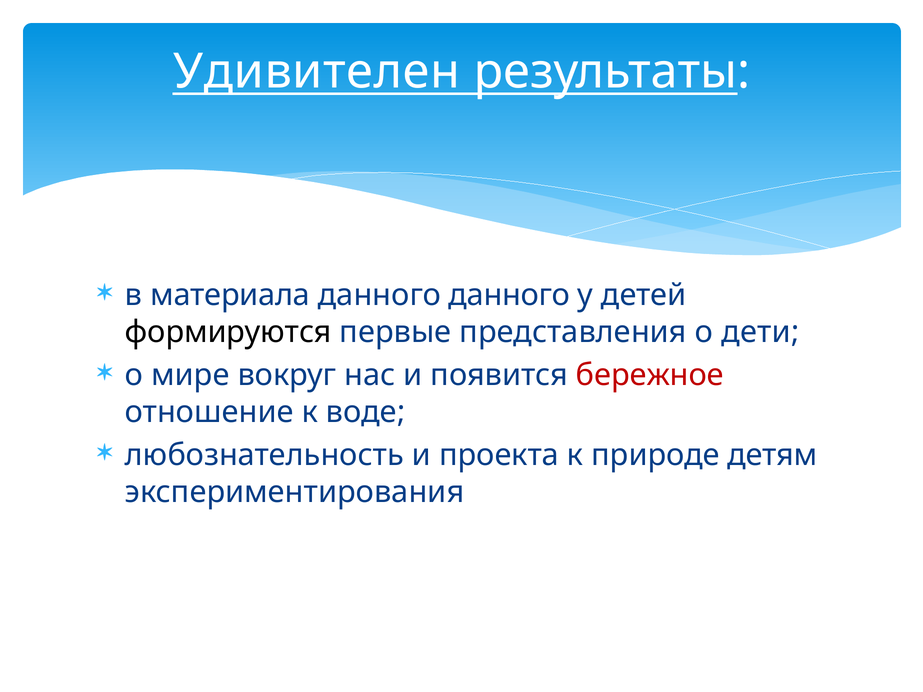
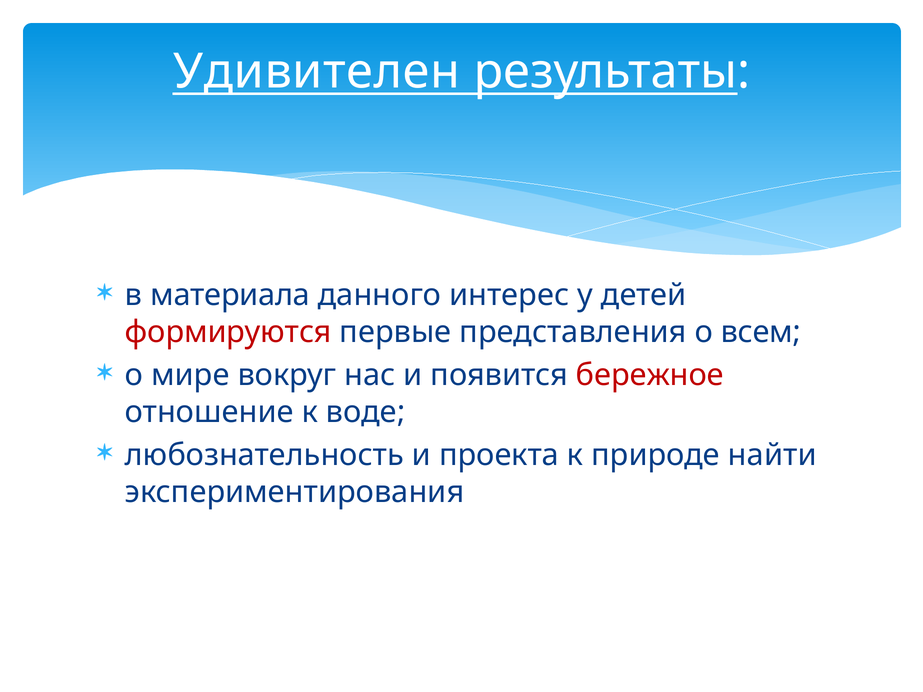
данного данного: данного -> интерес
формируются colour: black -> red
дети: дети -> всем
детям: детям -> найти
